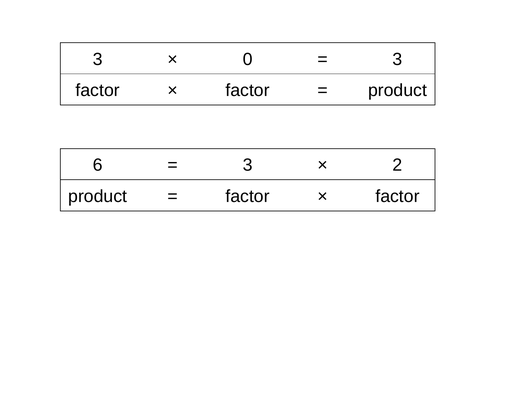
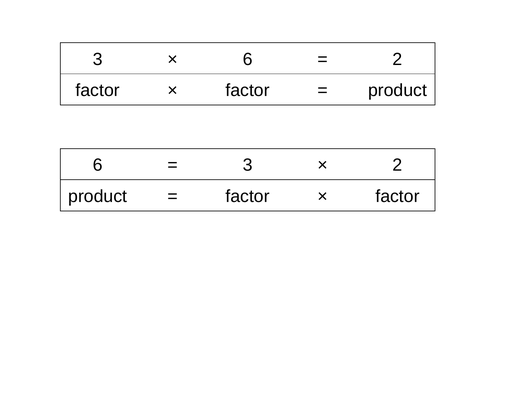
0 at (248, 59): 0 -> 6
3 at (398, 59): 3 -> 2
